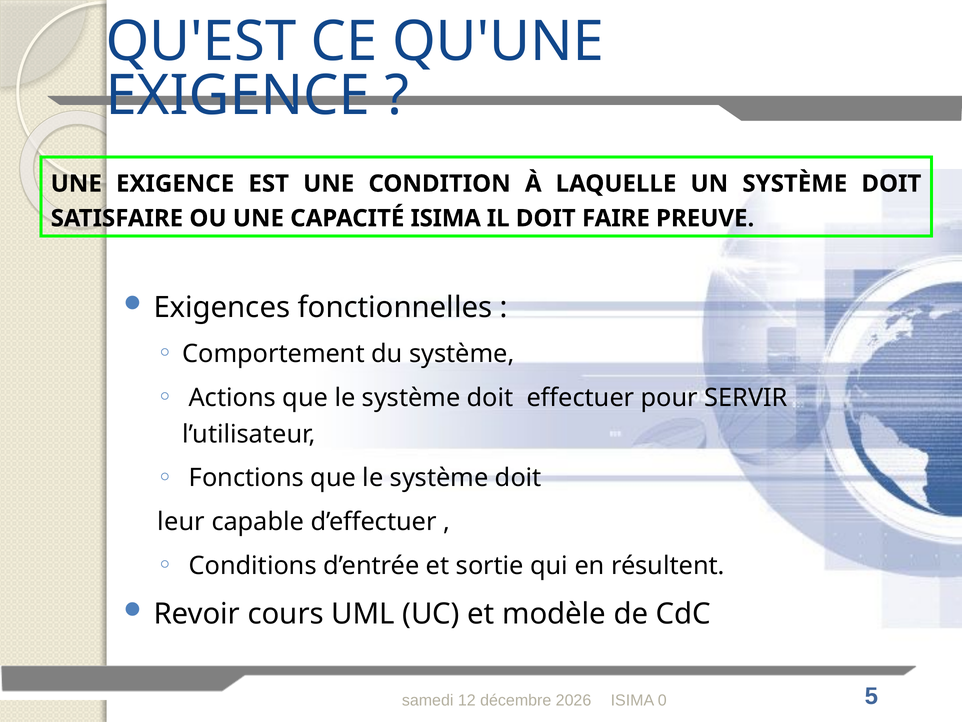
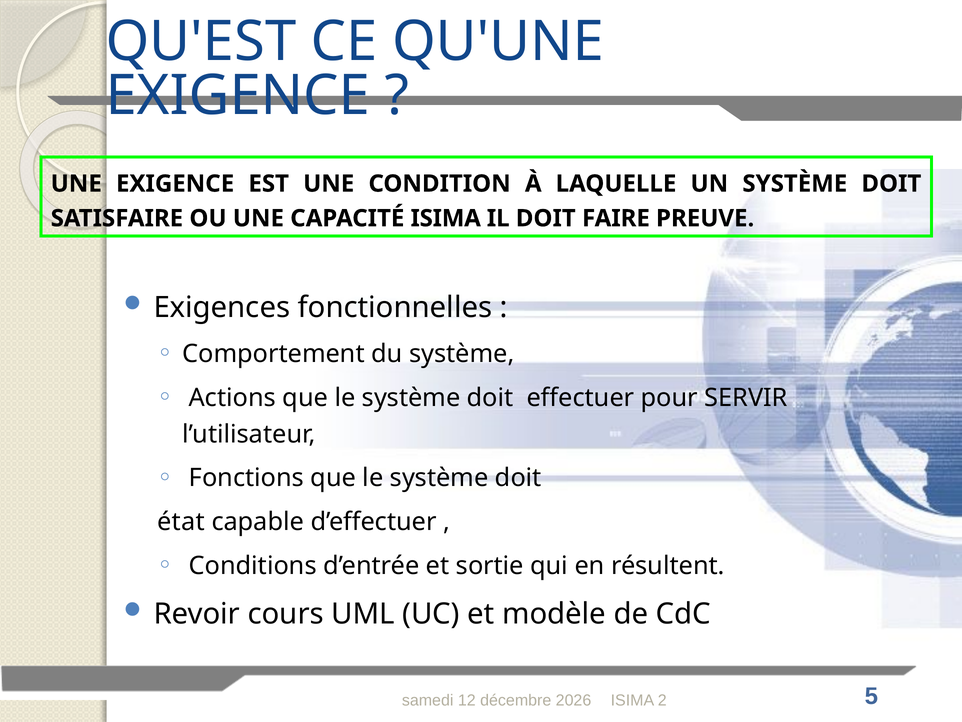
leur: leur -> état
0: 0 -> 2
